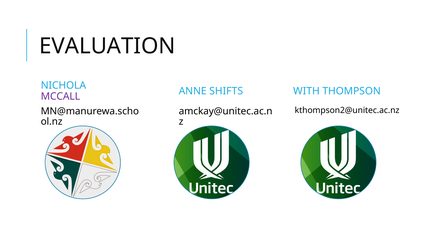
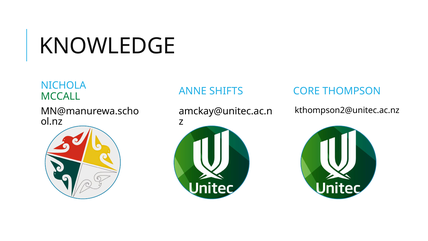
EVALUATION: EVALUATION -> KNOWLEDGE
WITH: WITH -> CORE
MCCALL colour: purple -> green
